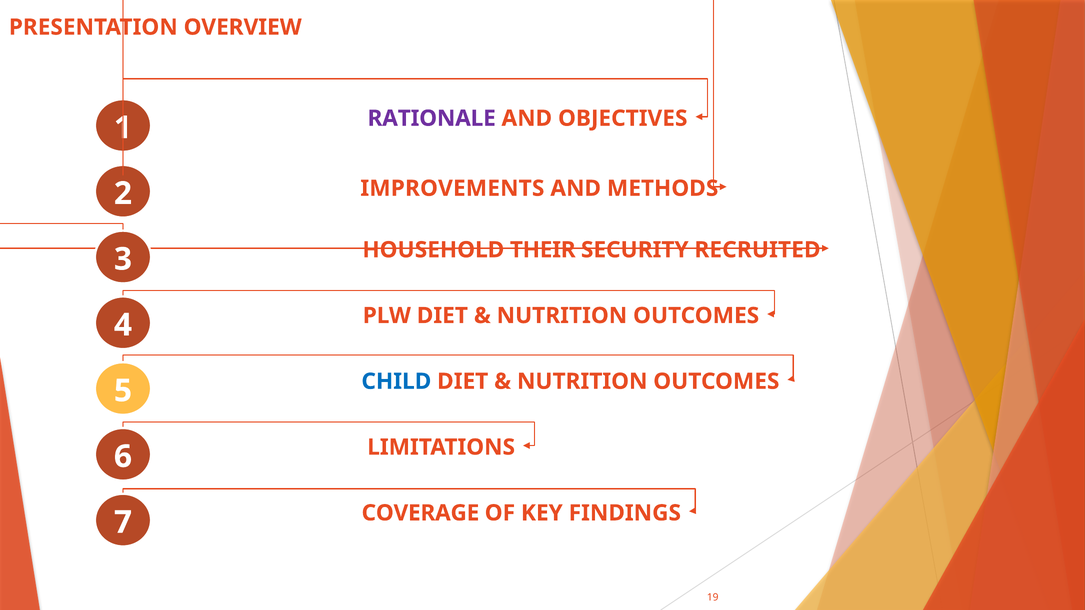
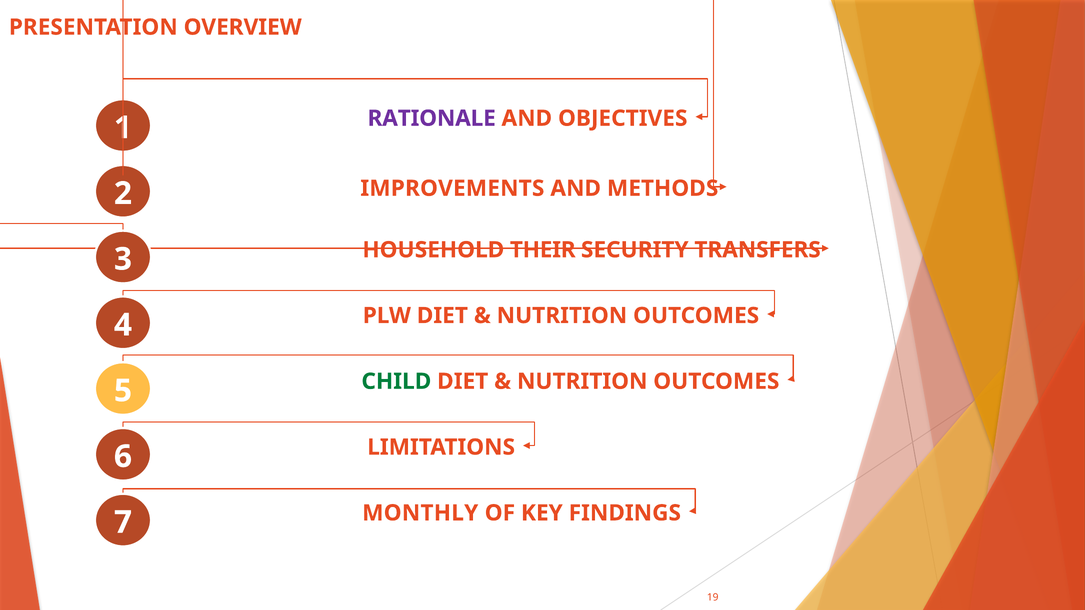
RECRUITED: RECRUITED -> TRANSFERS
CHILD colour: blue -> green
COVERAGE: COVERAGE -> MONTHLY
